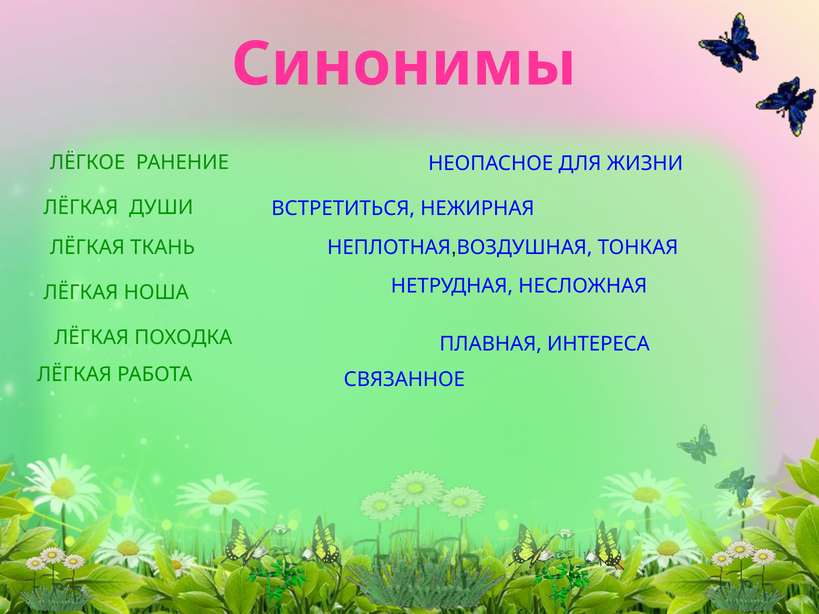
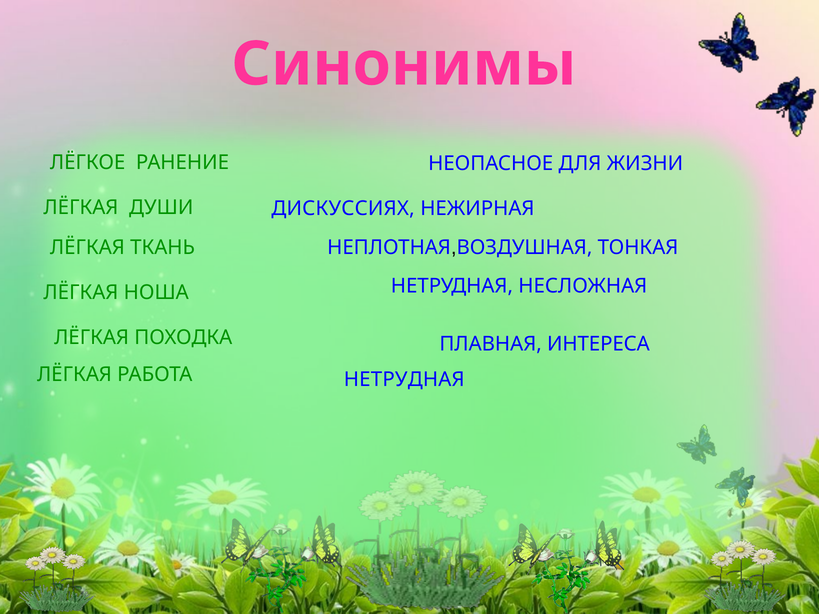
ВСТРЕТИТЬСЯ: ВСТРЕТИТЬСЯ -> ДИСКУССИЯХ
СВЯЗАННОЕ at (404, 380): СВЯЗАННОЕ -> НЕТРУДНАЯ
